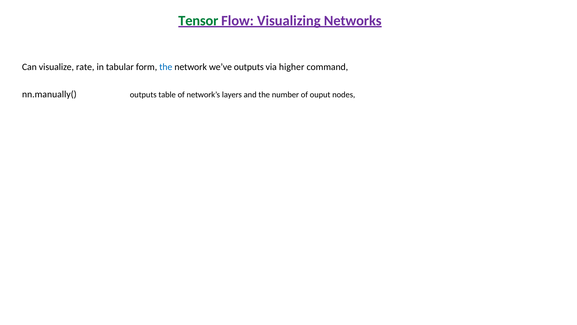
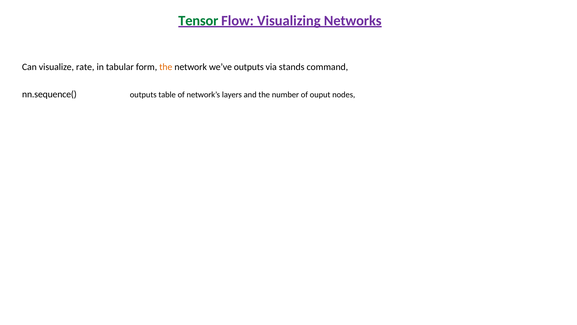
the at (166, 67) colour: blue -> orange
higher: higher -> stands
nn.manually(: nn.manually( -> nn.sequence(
